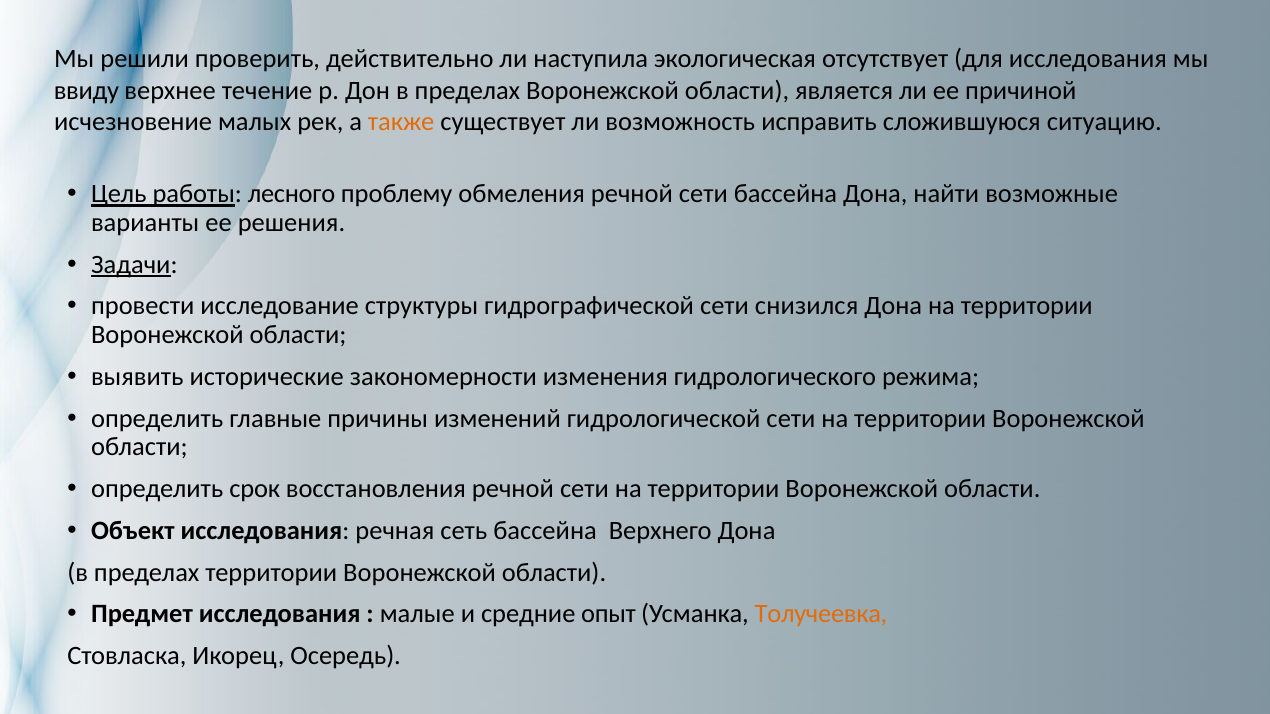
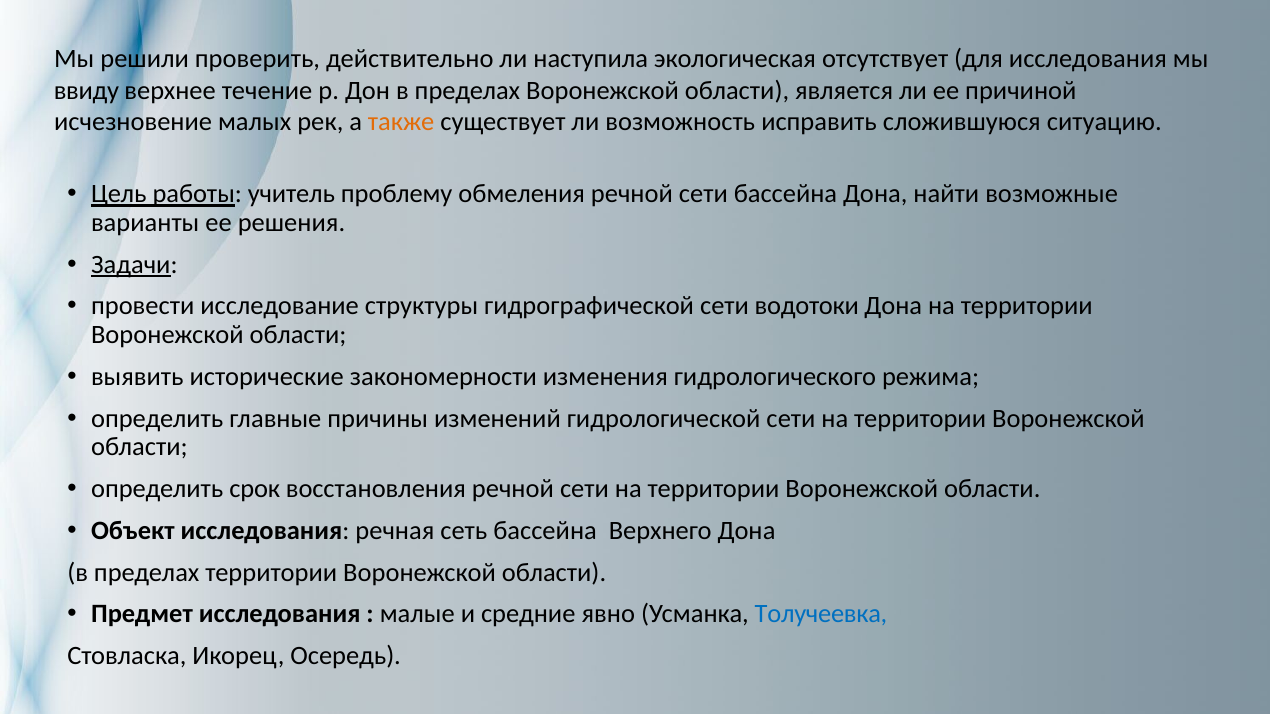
лесного: лесного -> учитель
снизился: снизился -> водотоки
опыт: опыт -> явно
Толучеевка colour: orange -> blue
